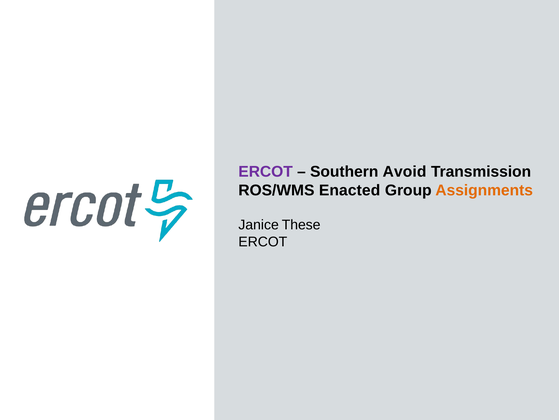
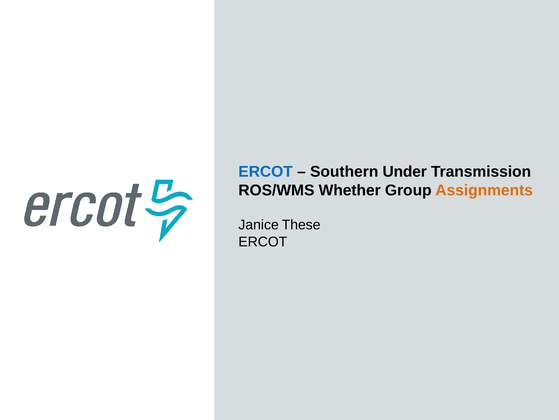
ERCOT at (266, 172) colour: purple -> blue
Avoid: Avoid -> Under
Enacted: Enacted -> Whether
